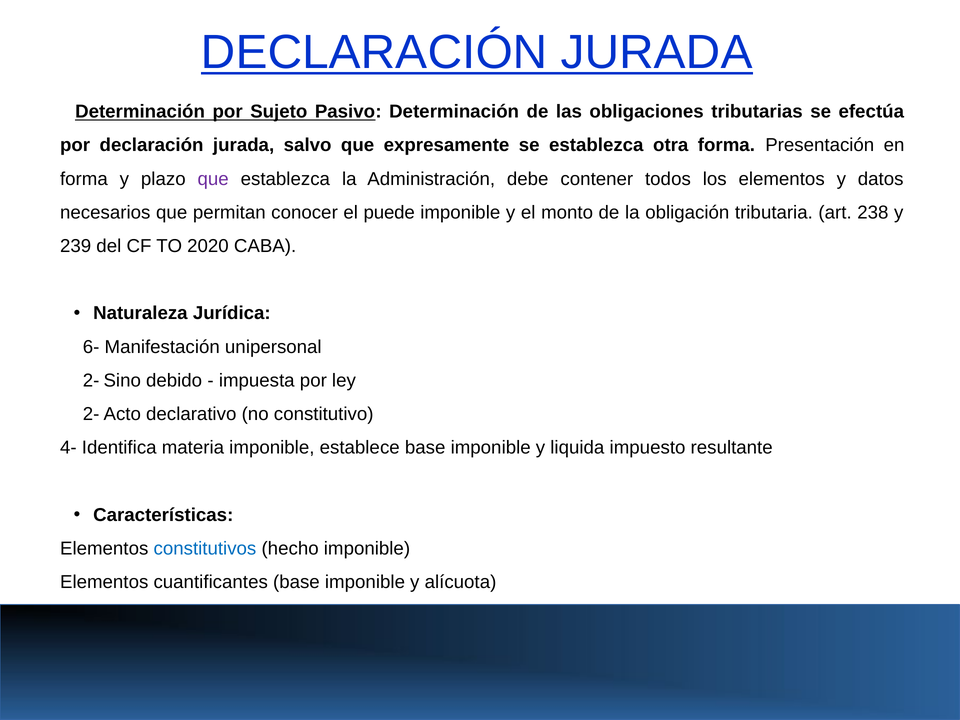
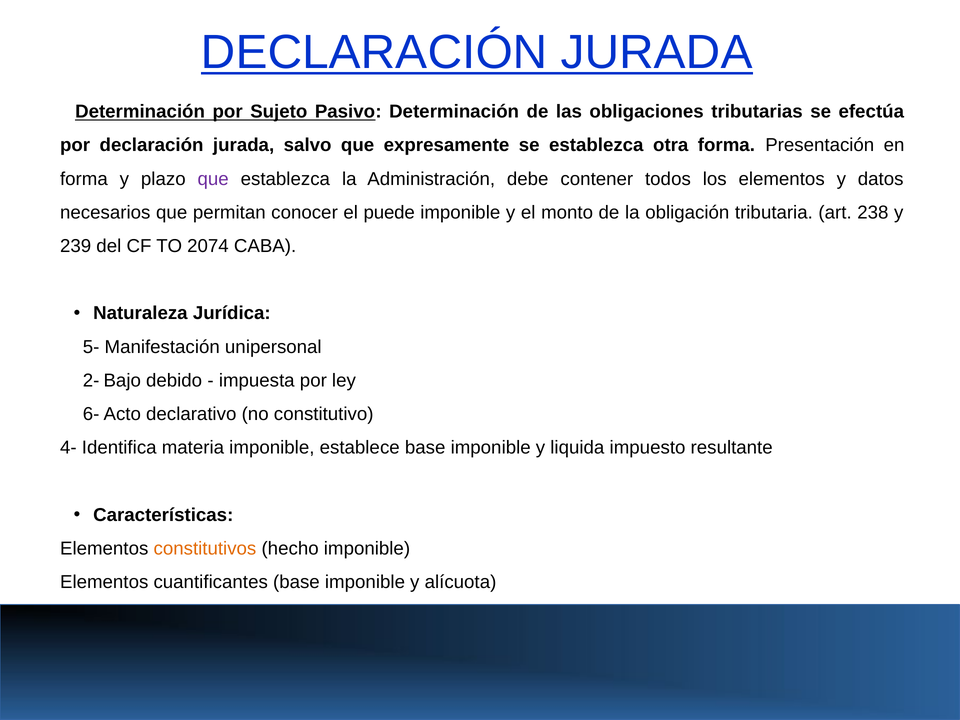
2020: 2020 -> 2074
6-: 6- -> 5-
Sino: Sino -> Bajo
2- at (91, 414): 2- -> 6-
constitutivos colour: blue -> orange
